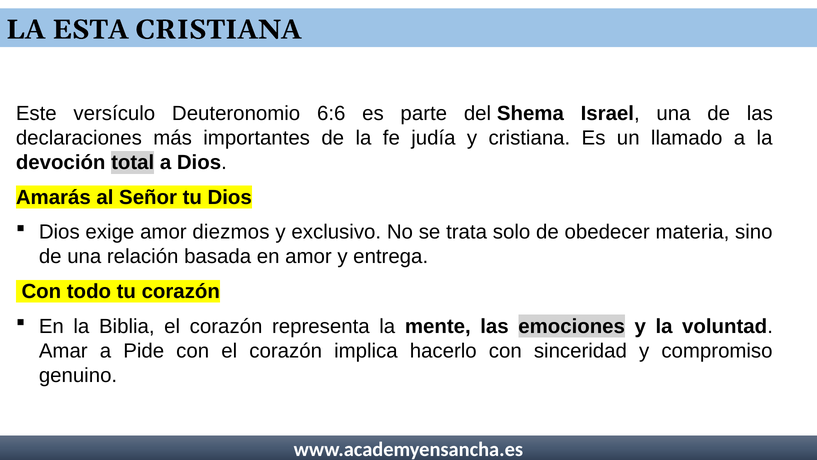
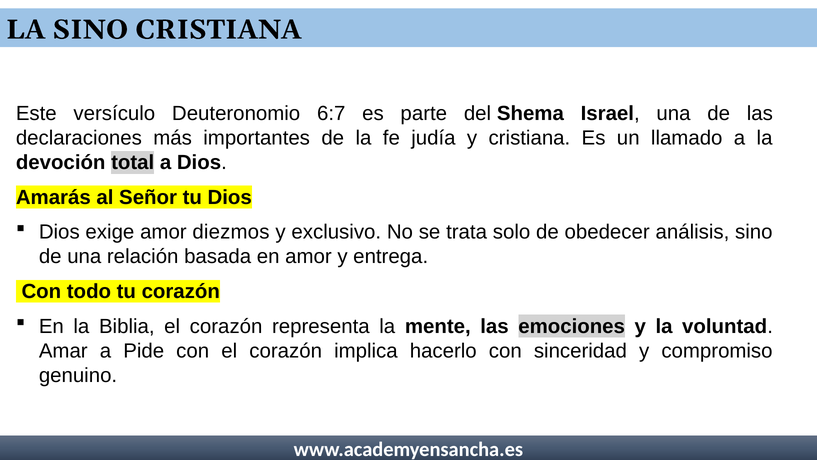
LA ESTA: ESTA -> SINO
6:6: 6:6 -> 6:7
materia: materia -> análisis
